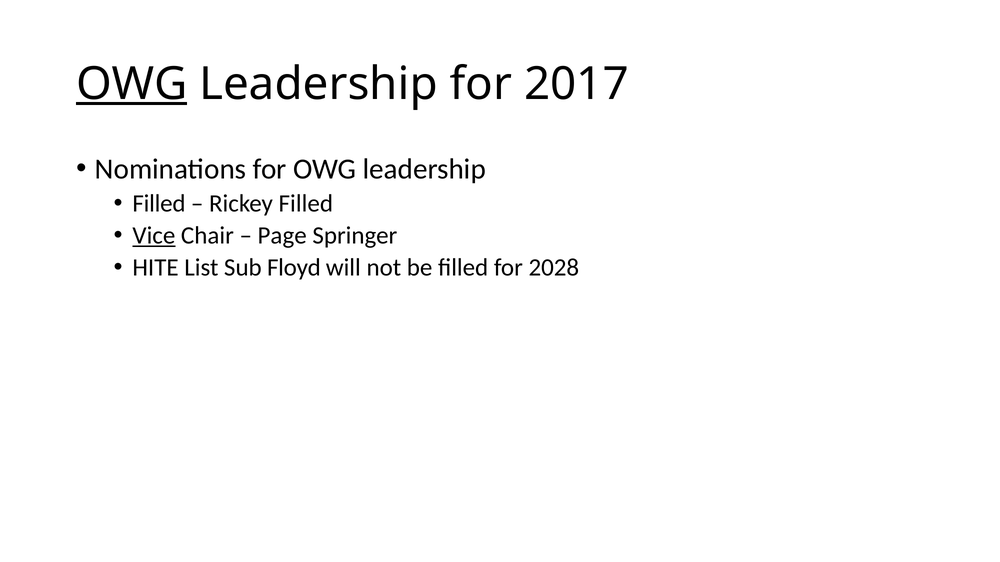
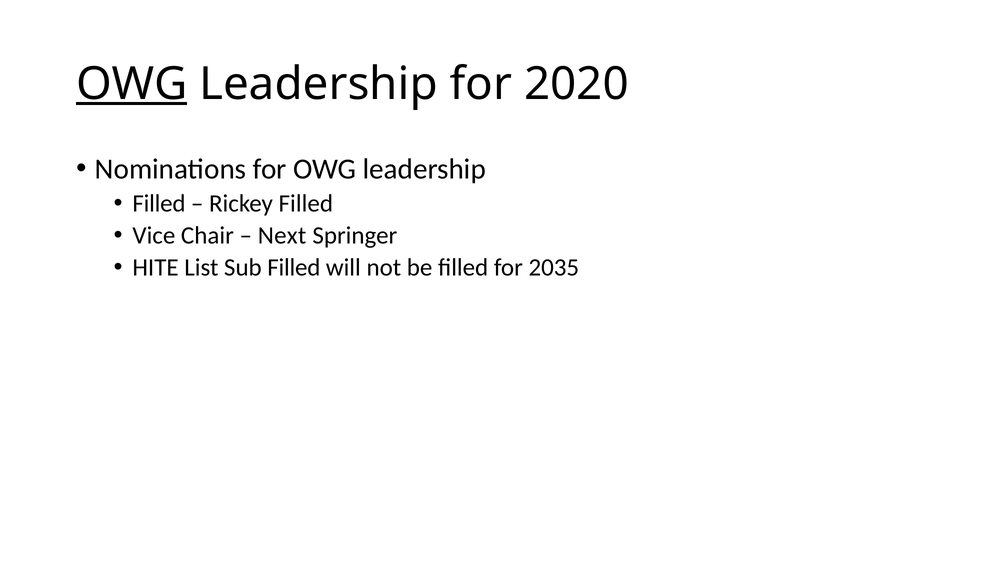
2017: 2017 -> 2020
Vice underline: present -> none
Page: Page -> Next
Sub Floyd: Floyd -> Filled
2028: 2028 -> 2035
